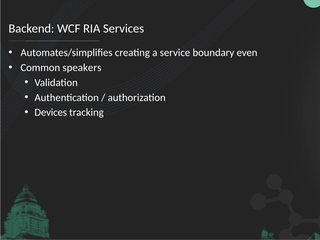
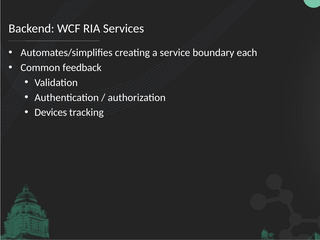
even: even -> each
speakers: speakers -> feedback
